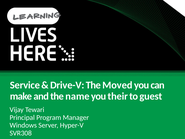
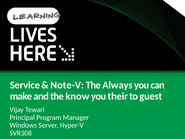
Drive-V: Drive-V -> Note-V
Moved: Moved -> Always
name: name -> know
